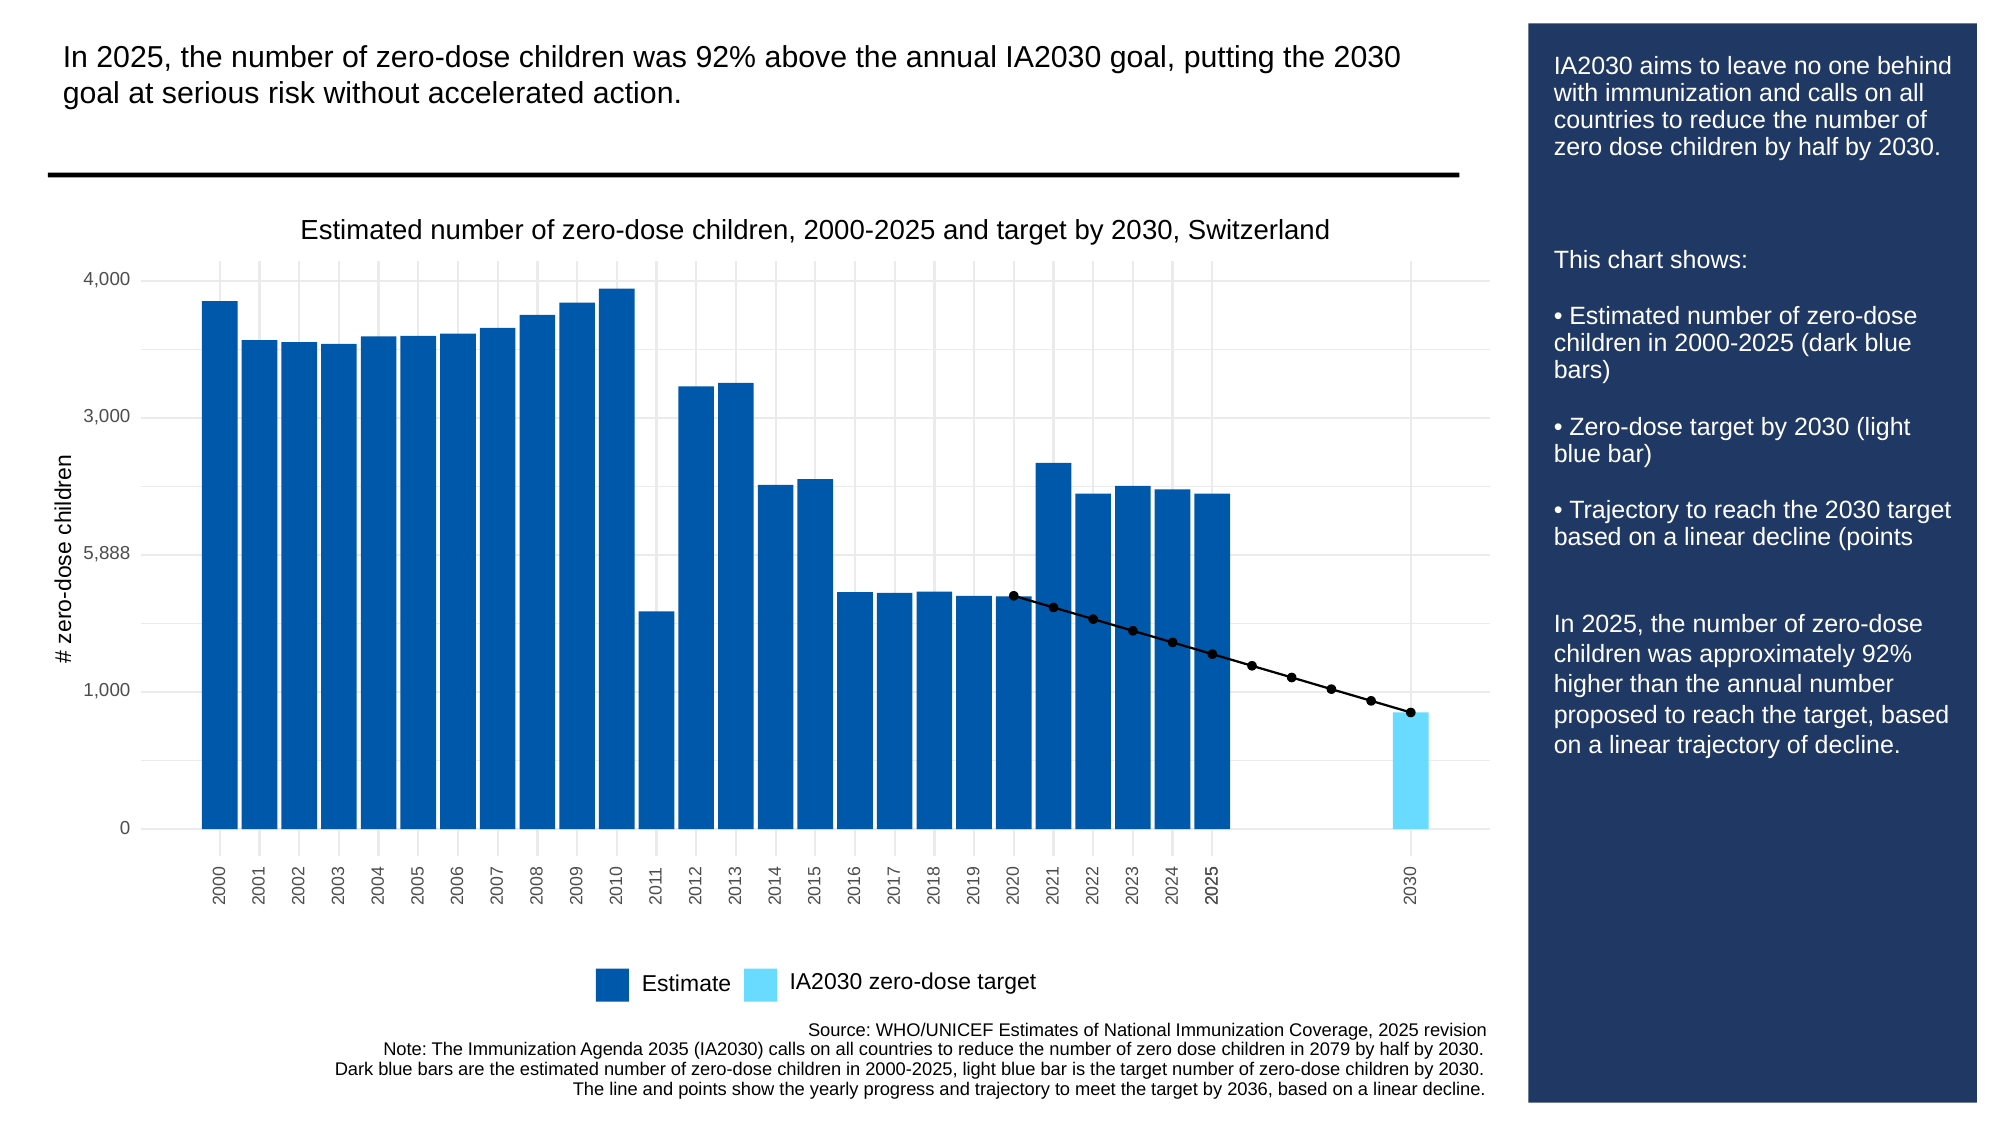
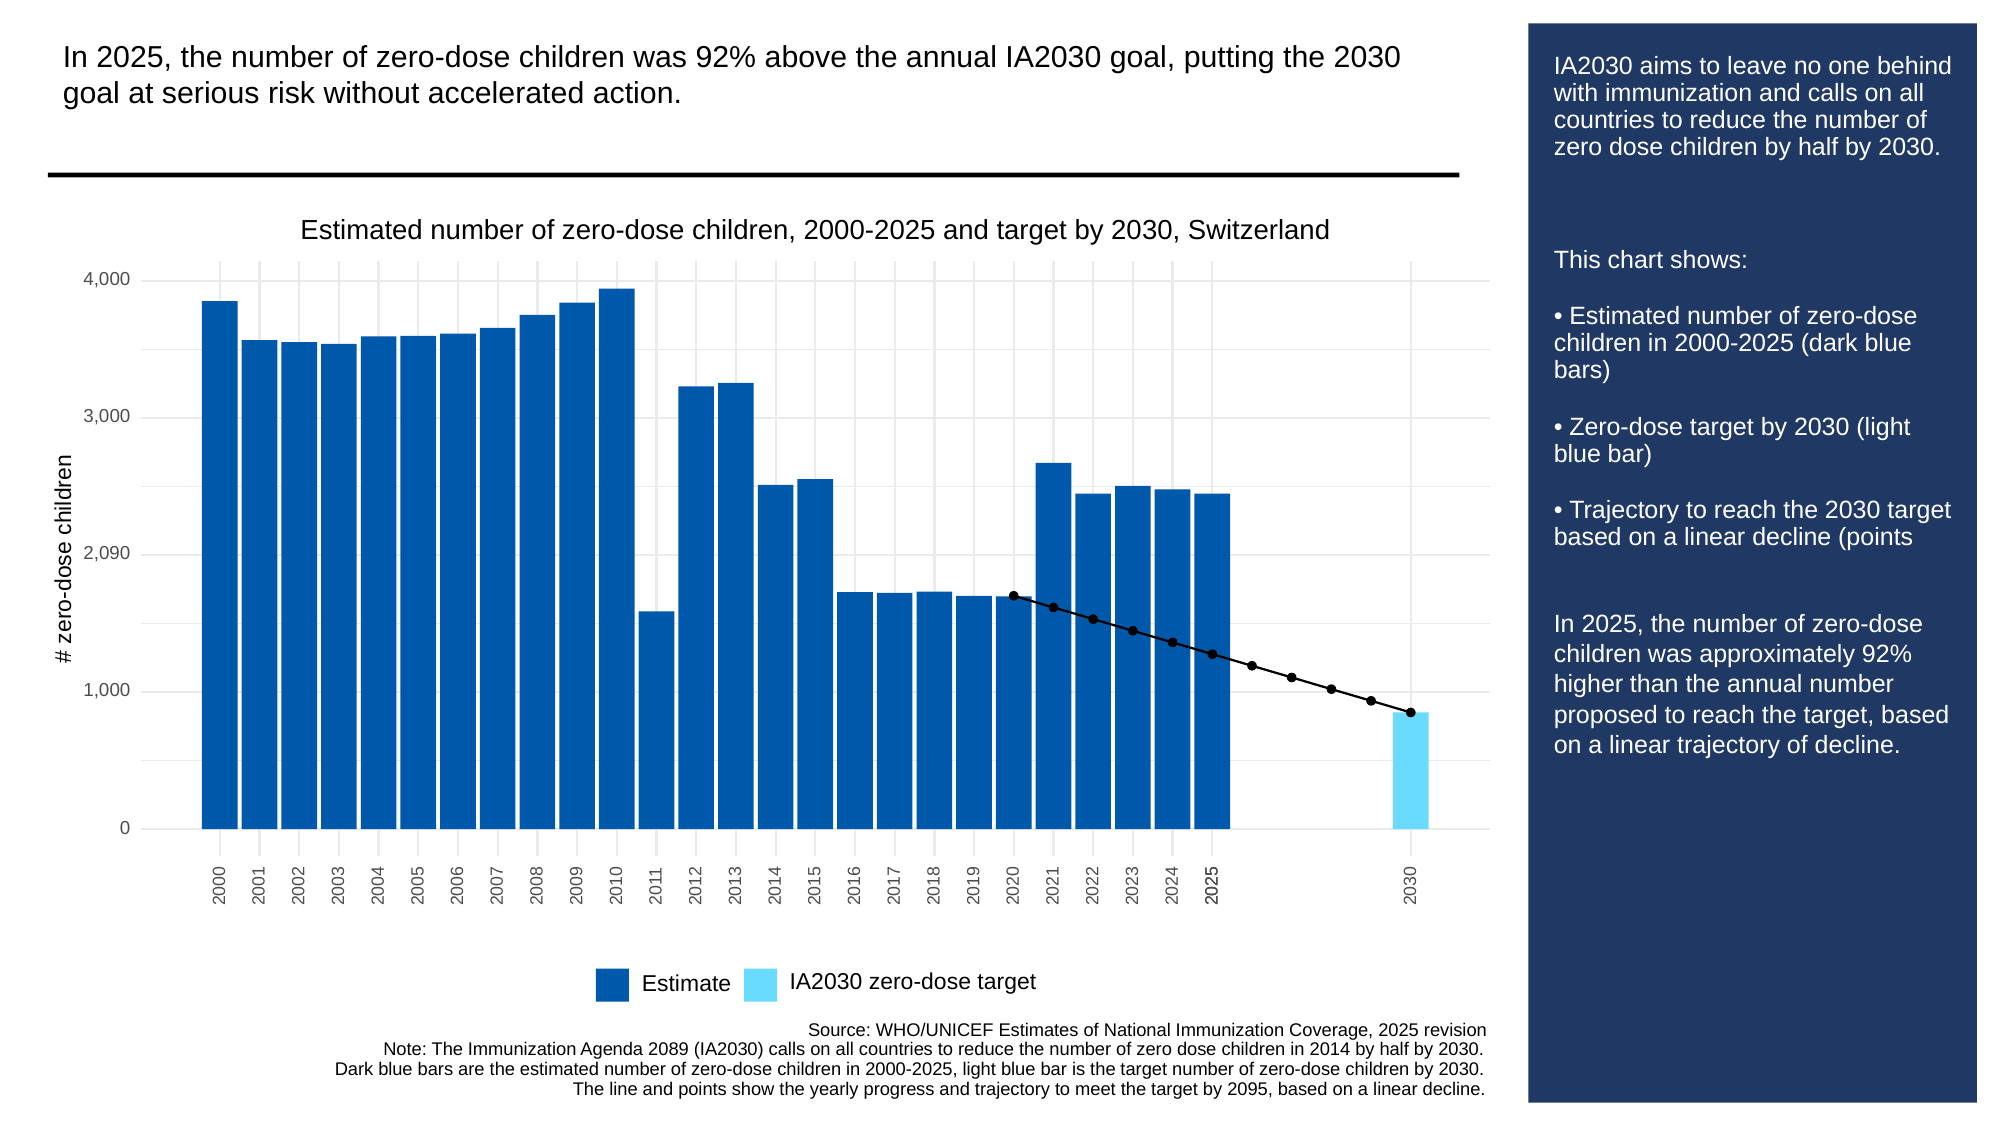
5,888: 5,888 -> 2,090
2035: 2035 -> 2089
2079: 2079 -> 2014
2036: 2036 -> 2095
